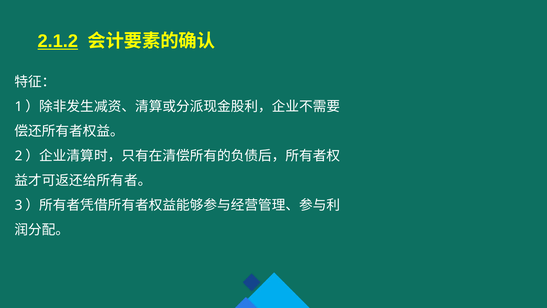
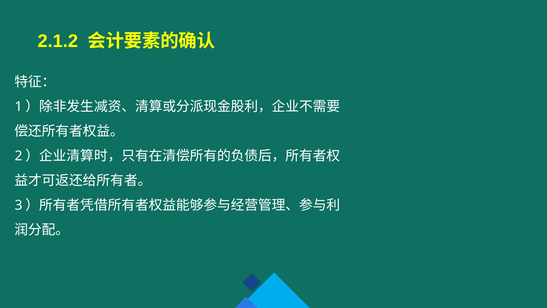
2.1.2 underline: present -> none
